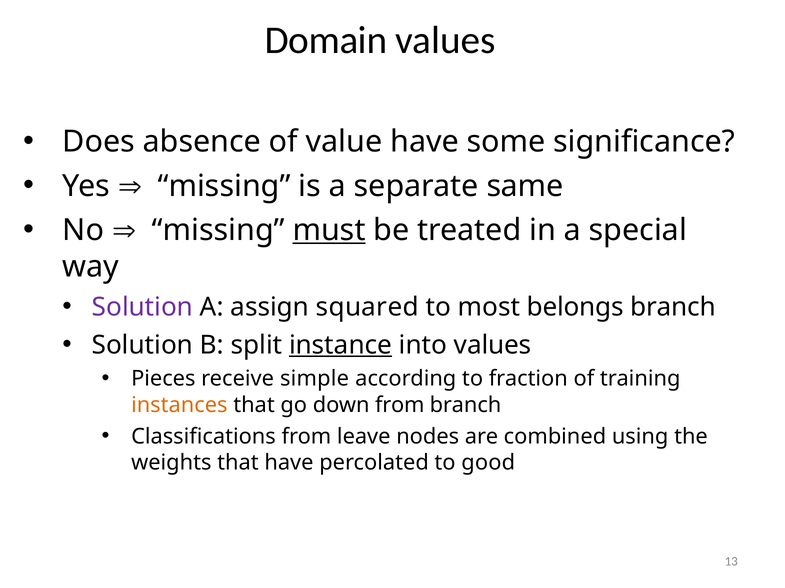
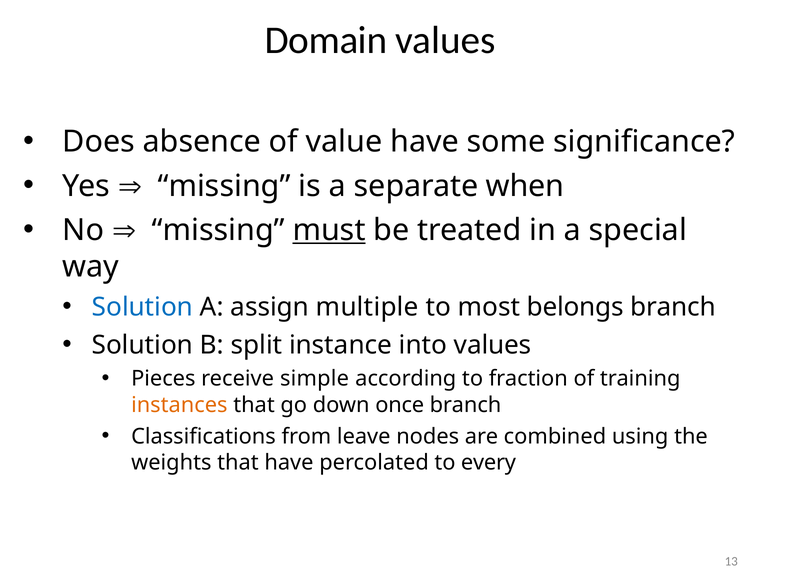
same: same -> when
Solution at (142, 307) colour: purple -> blue
squared: squared -> multiple
instance underline: present -> none
down from: from -> once
good: good -> every
